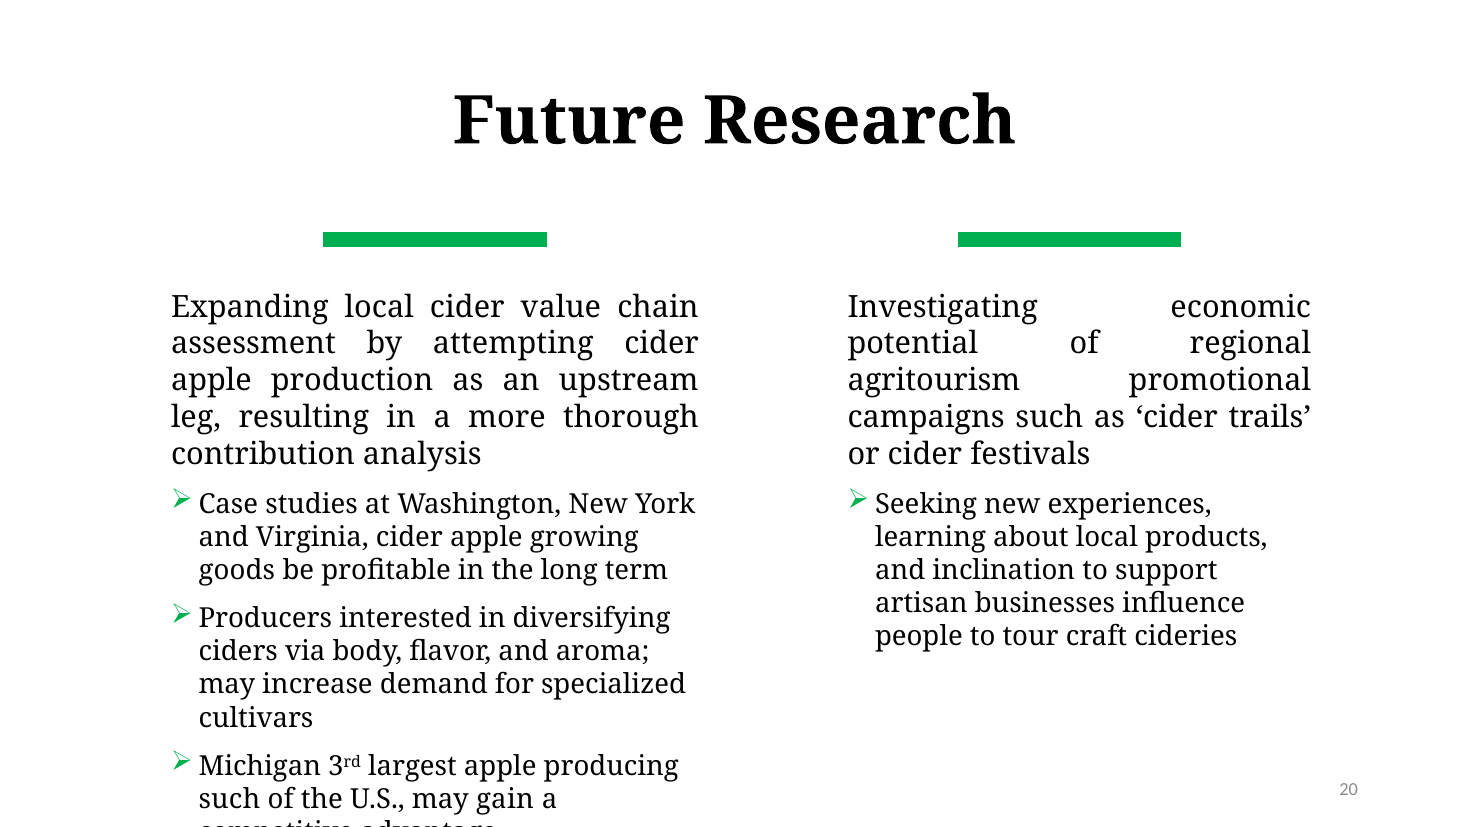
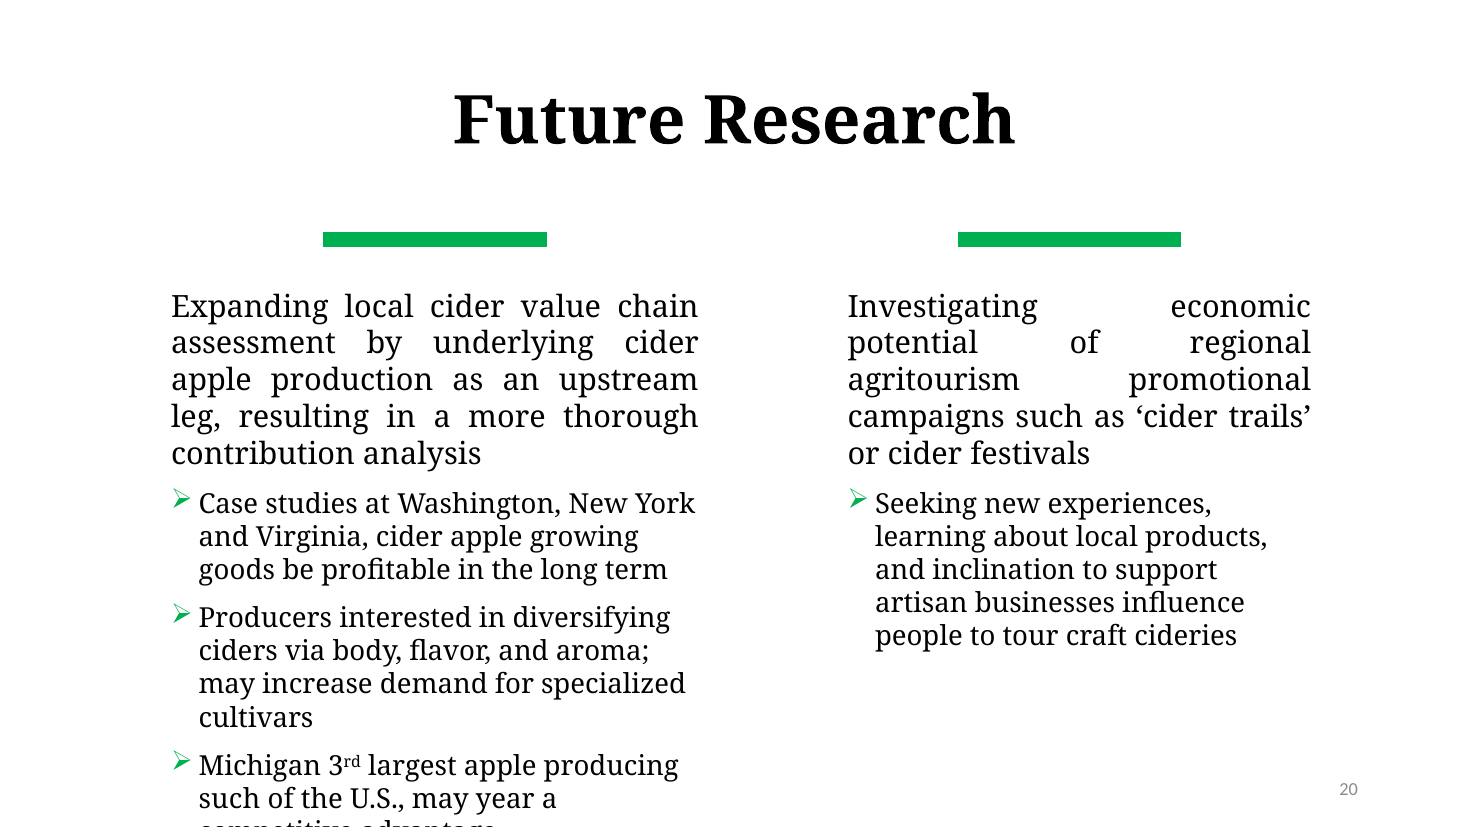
attempting: attempting -> underlying
gain: gain -> year
